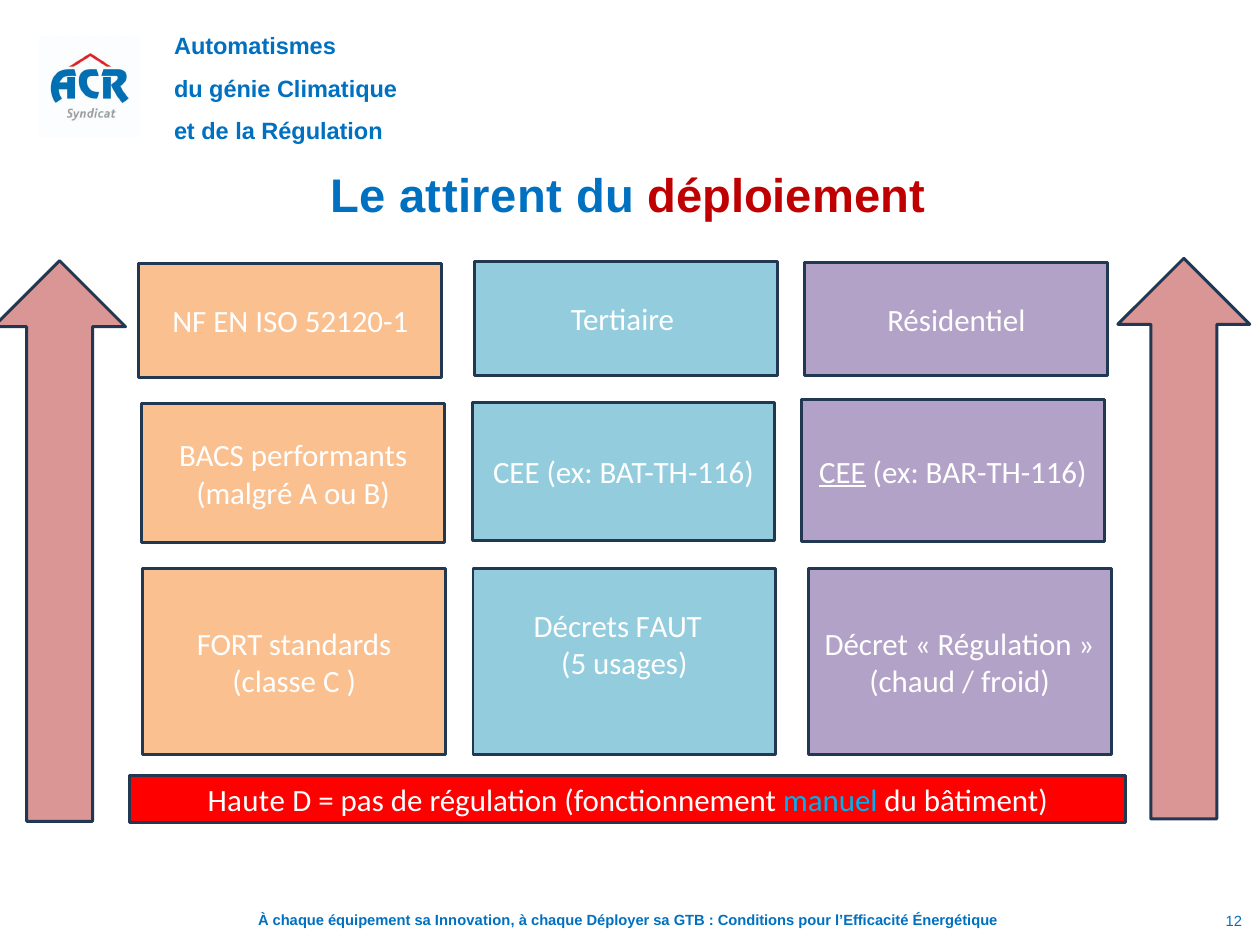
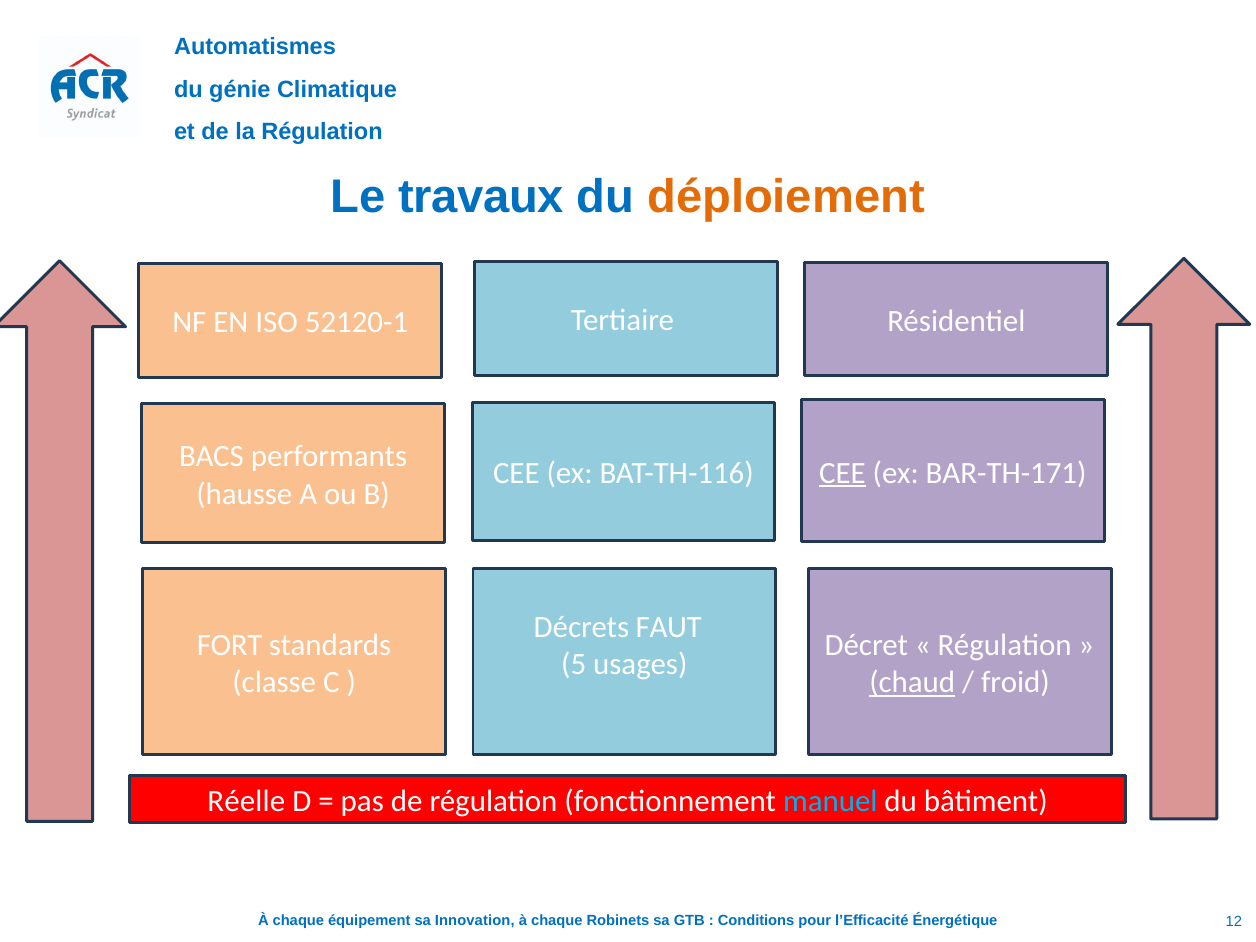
attirent: attirent -> travaux
déploiement colour: red -> orange
BAR-TH-116: BAR-TH-116 -> BAR-TH-171
malgré: malgré -> hausse
chaud underline: none -> present
Haute: Haute -> Réelle
Déployer: Déployer -> Robinets
